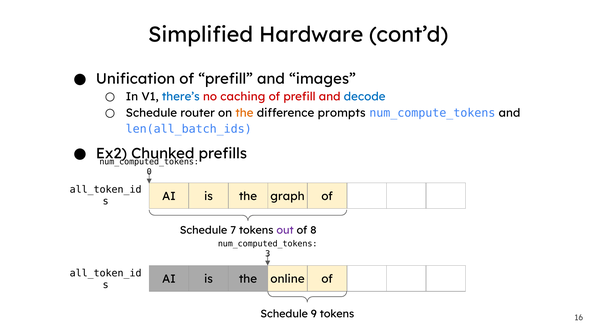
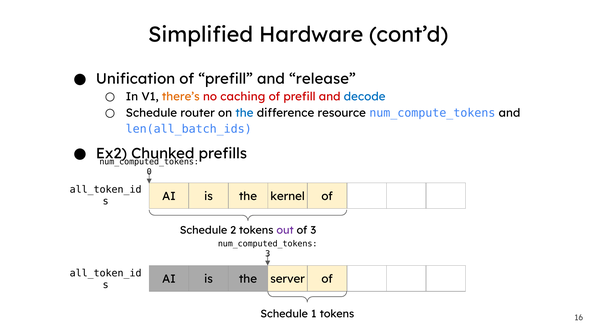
images: images -> release
there’s colour: blue -> orange
the at (244, 113) colour: orange -> blue
prompts: prompts -> resource
graph: graph -> kernel
7: 7 -> 2
of 8: 8 -> 3
online: online -> server
9: 9 -> 1
